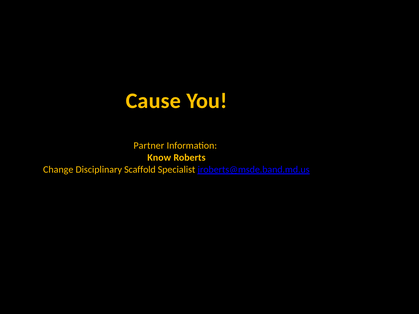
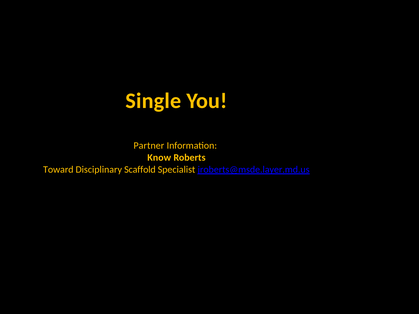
Cause: Cause -> Single
Change: Change -> Toward
jroberts@msde.band.md.us: jroberts@msde.band.md.us -> jroberts@msde.layer.md.us
